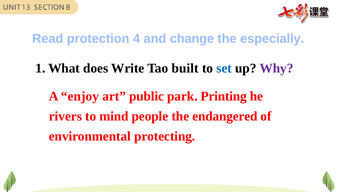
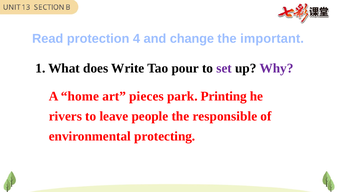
especially: especially -> important
built: built -> pour
set colour: blue -> purple
enjoy: enjoy -> home
public: public -> pieces
mind: mind -> leave
endangered: endangered -> responsible
